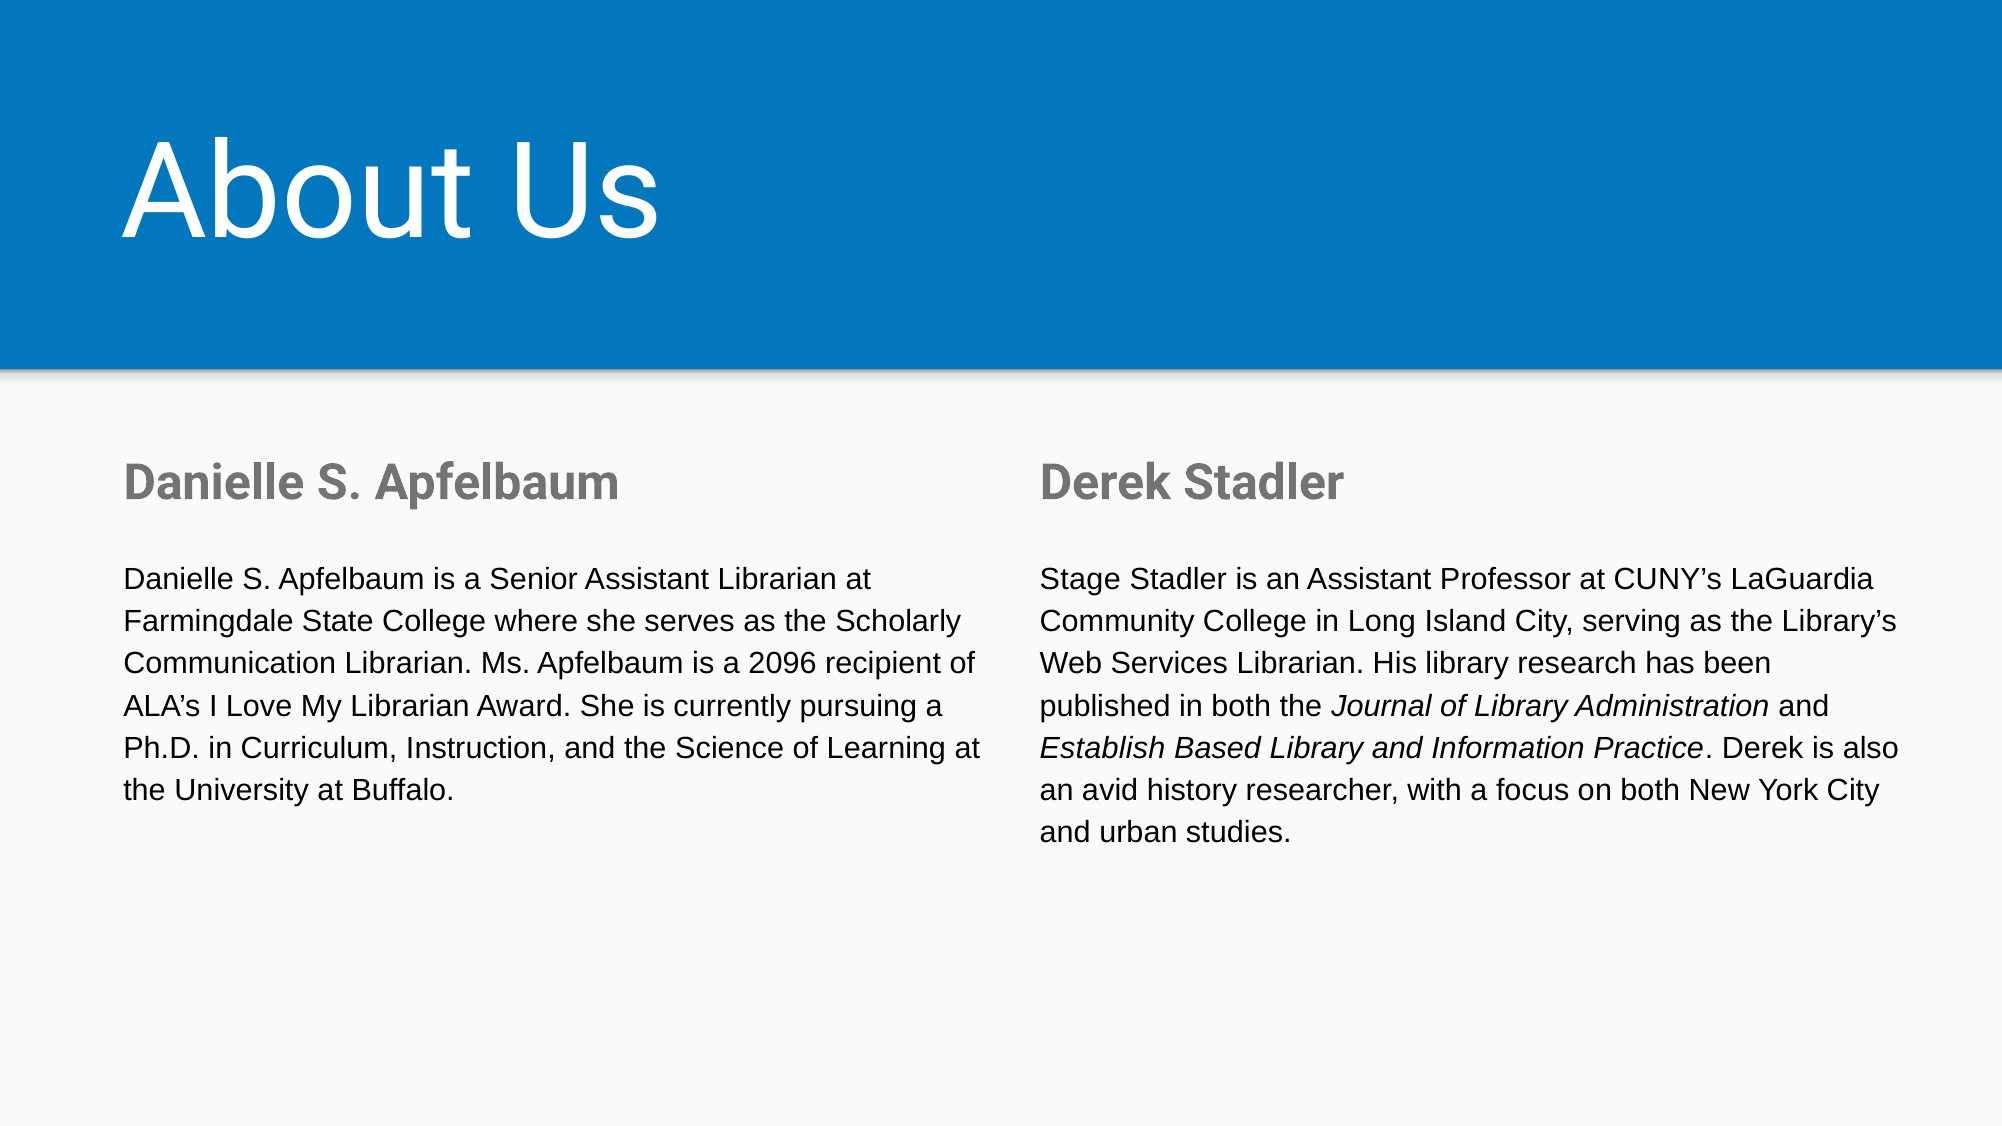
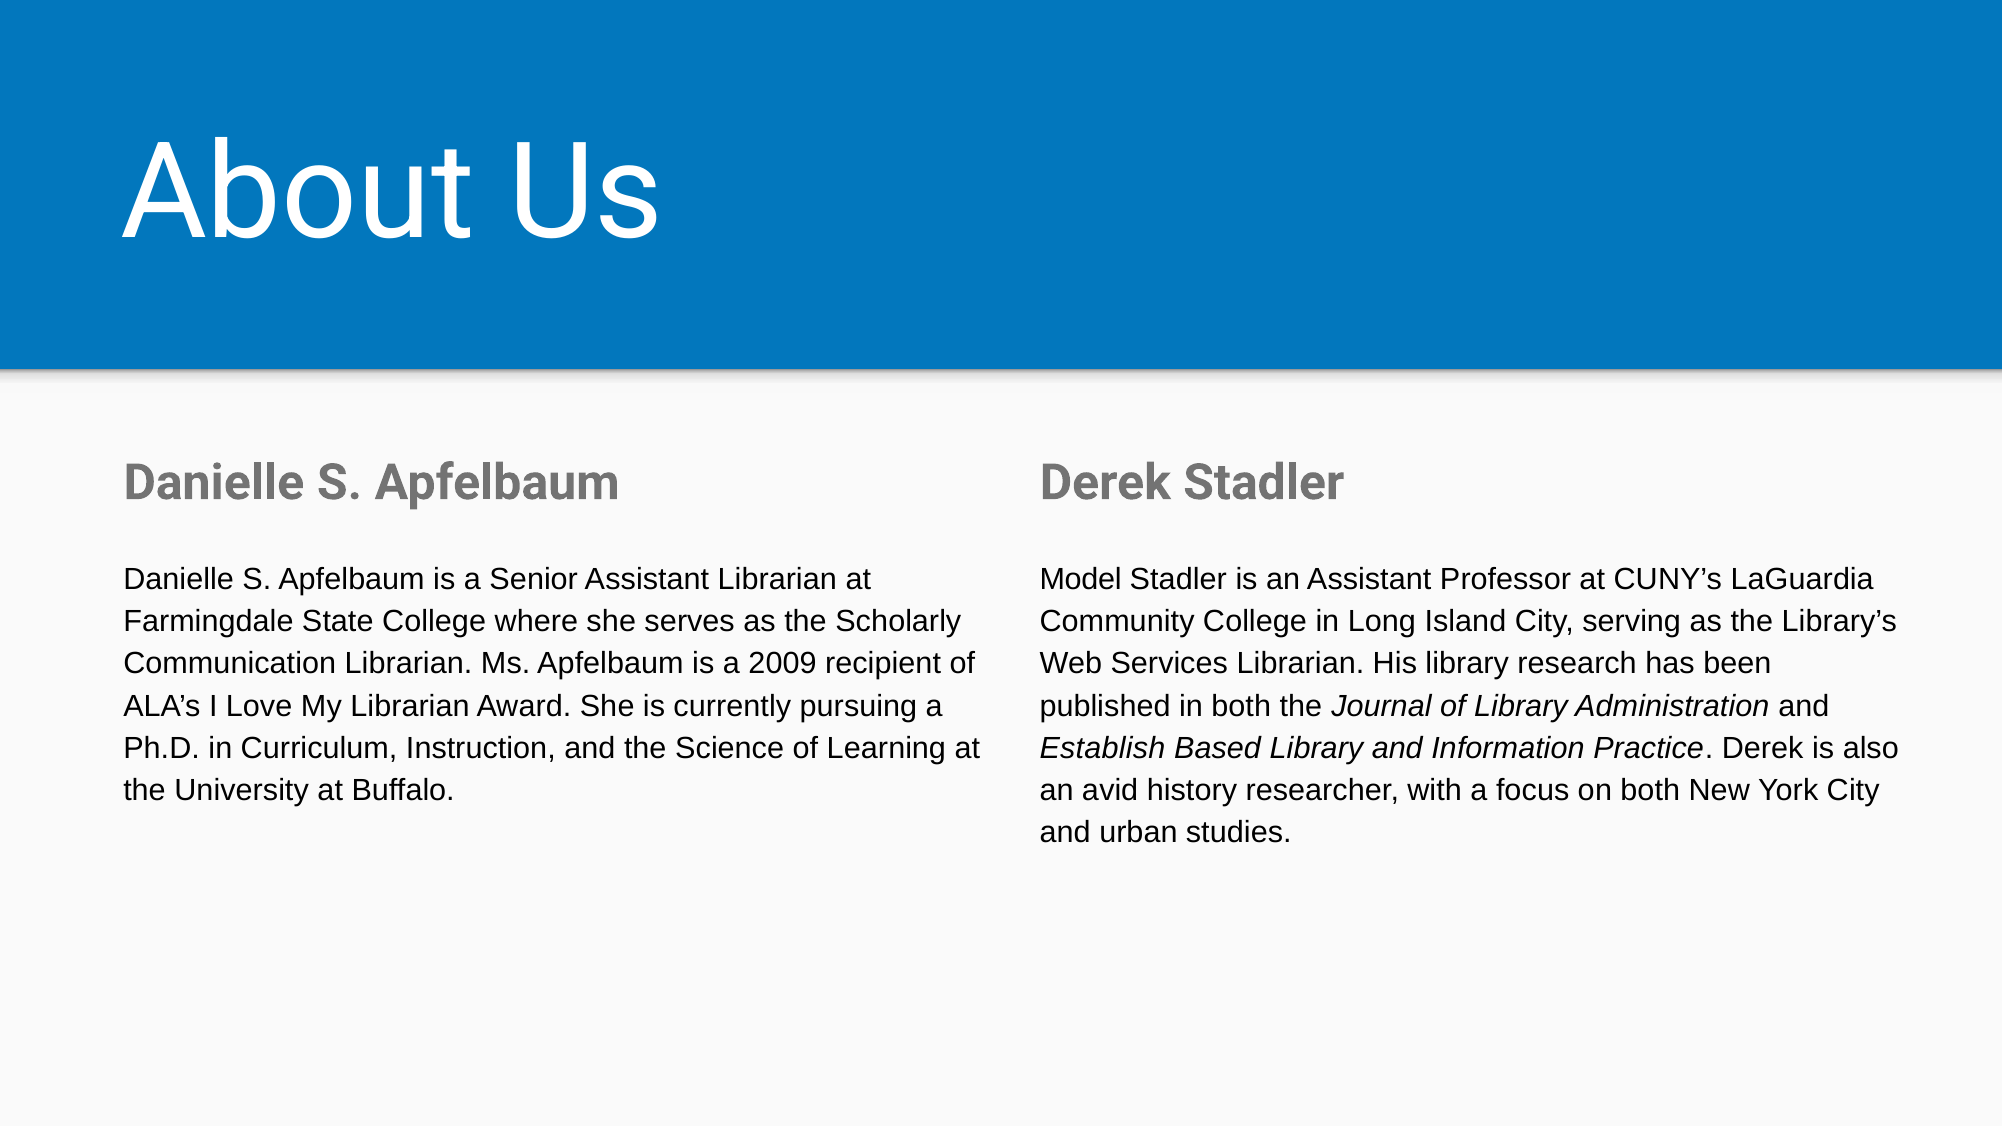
Stage: Stage -> Model
2096: 2096 -> 2009
